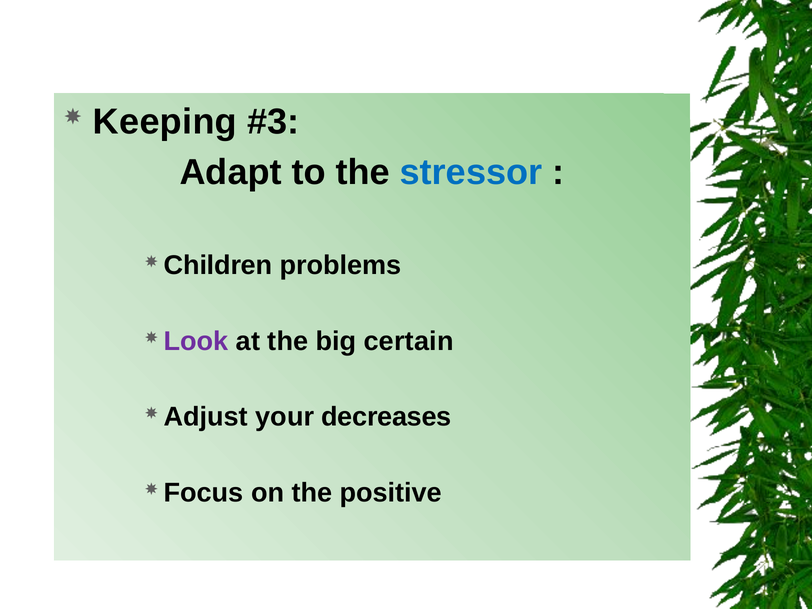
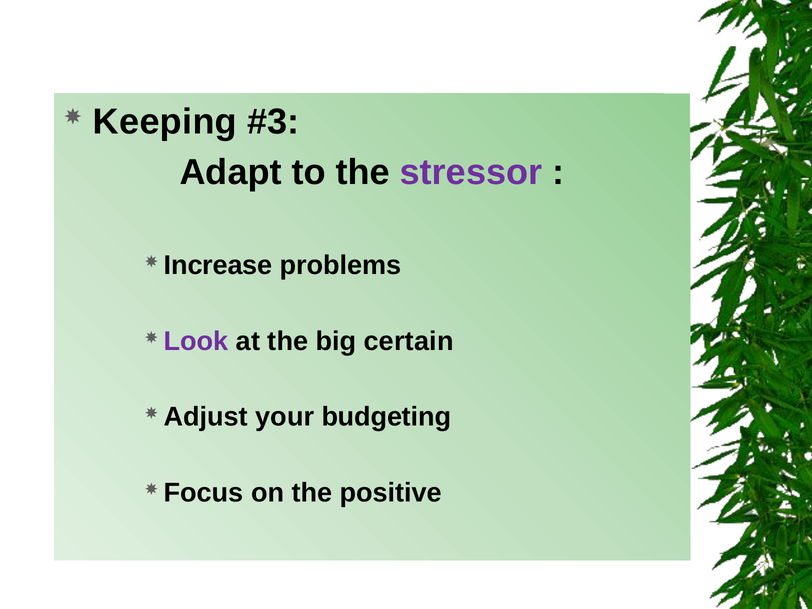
stressor colour: blue -> purple
Children: Children -> Increase
decreases: decreases -> budgeting
